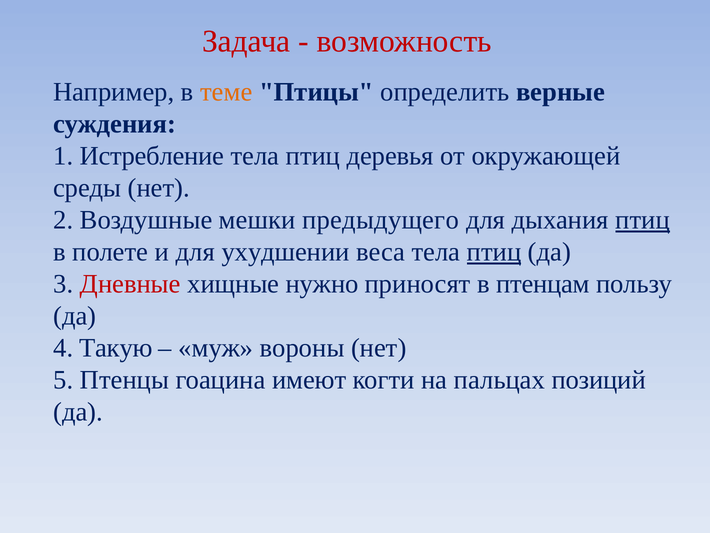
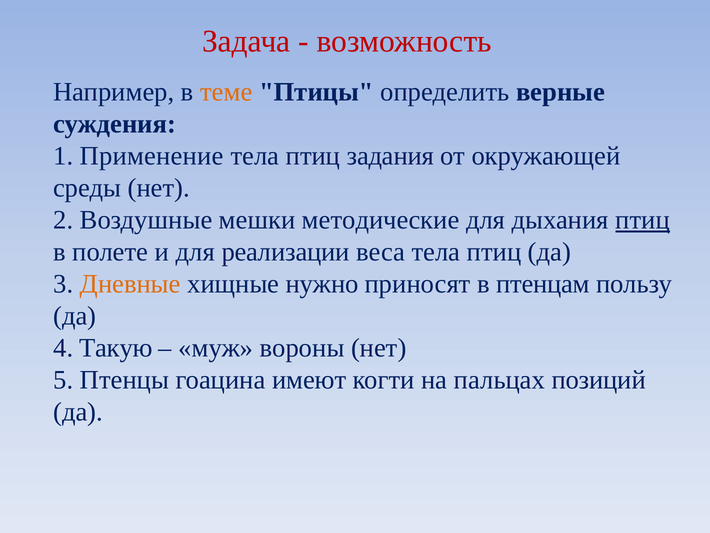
Истребление: Истребление -> Применение
деревья: деревья -> задания
предыдущего: предыдущего -> методические
ухудшении: ухудшении -> реализации
птиц at (494, 252) underline: present -> none
Дневные colour: red -> orange
